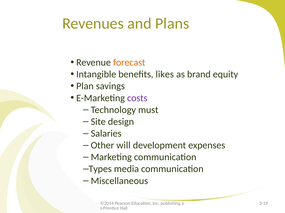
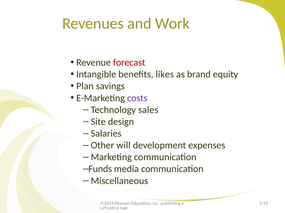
Plans: Plans -> Work
forecast colour: orange -> red
must: must -> sales
Types: Types -> Funds
